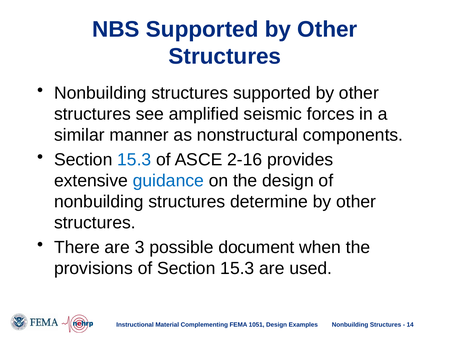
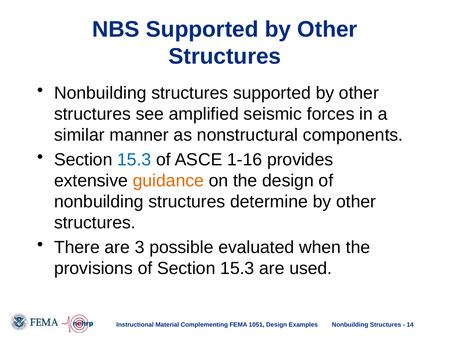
2-16: 2-16 -> 1-16
guidance colour: blue -> orange
document: document -> evaluated
